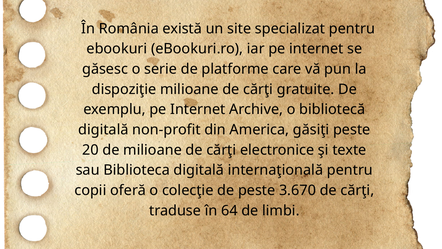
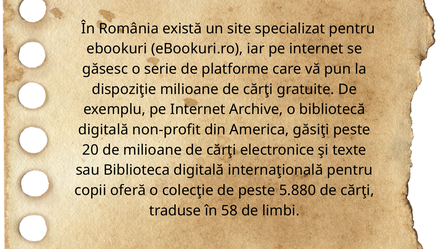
3.670: 3.670 -> 5.880
64: 64 -> 58
